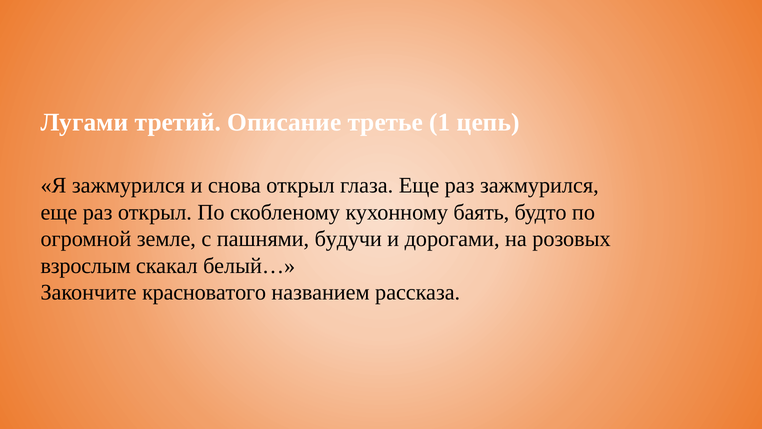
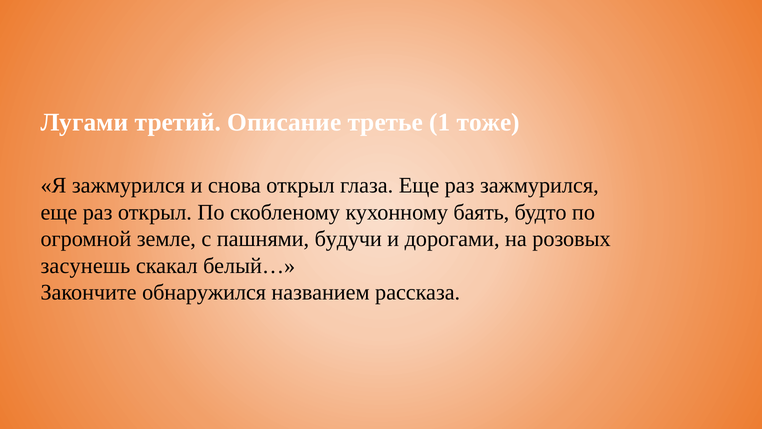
цепь: цепь -> тоже
взрослым: взрослым -> засунешь
красноватого: красноватого -> обнаружился
